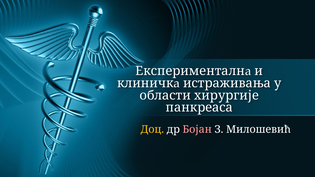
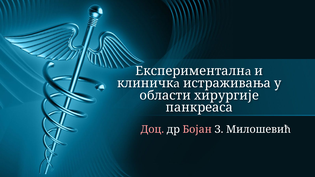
Доц colour: yellow -> pink
